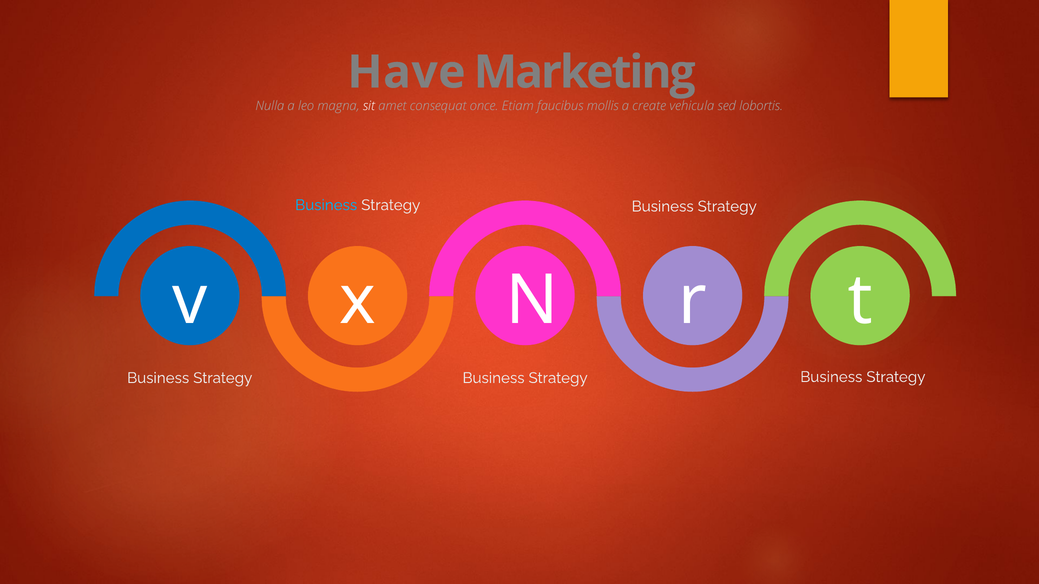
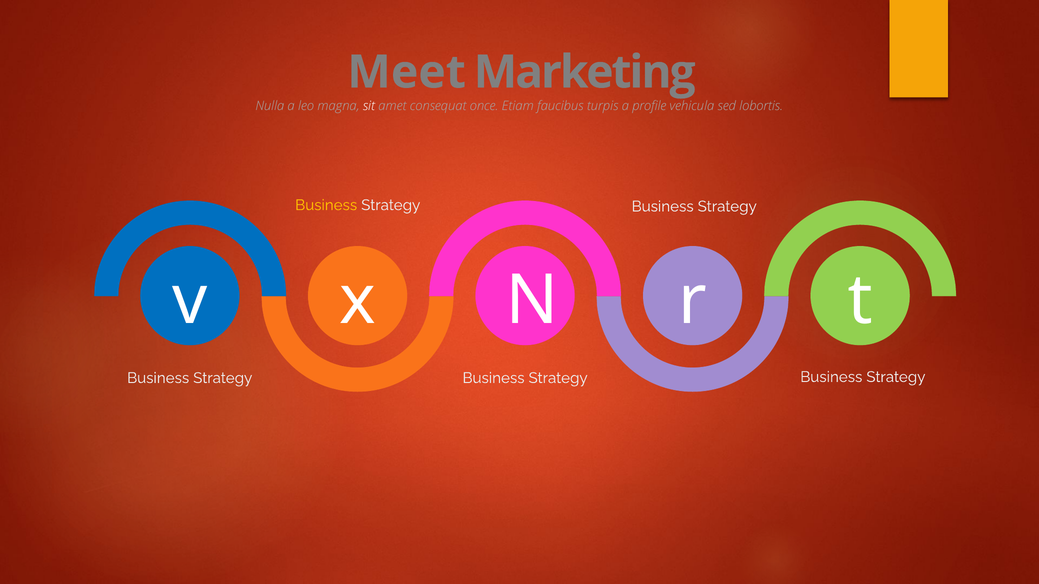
Have: Have -> Meet
mollis: mollis -> turpis
create: create -> profile
Business at (326, 205) colour: light blue -> yellow
